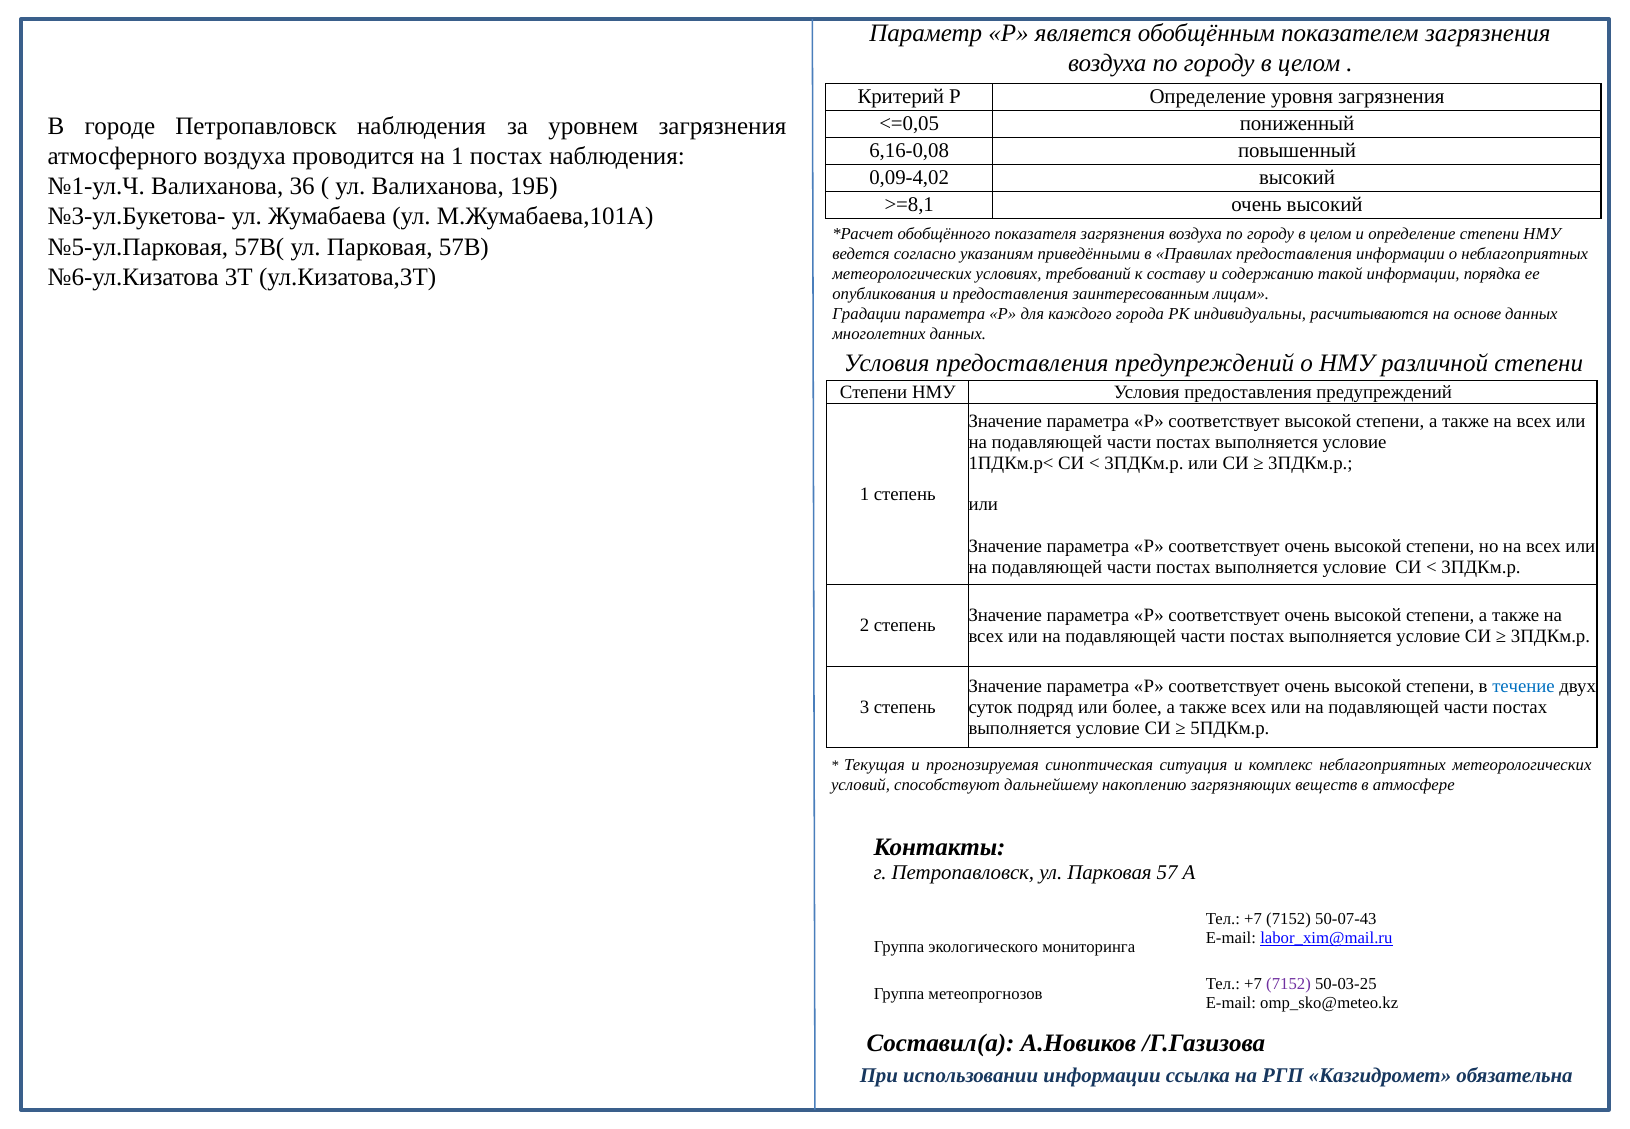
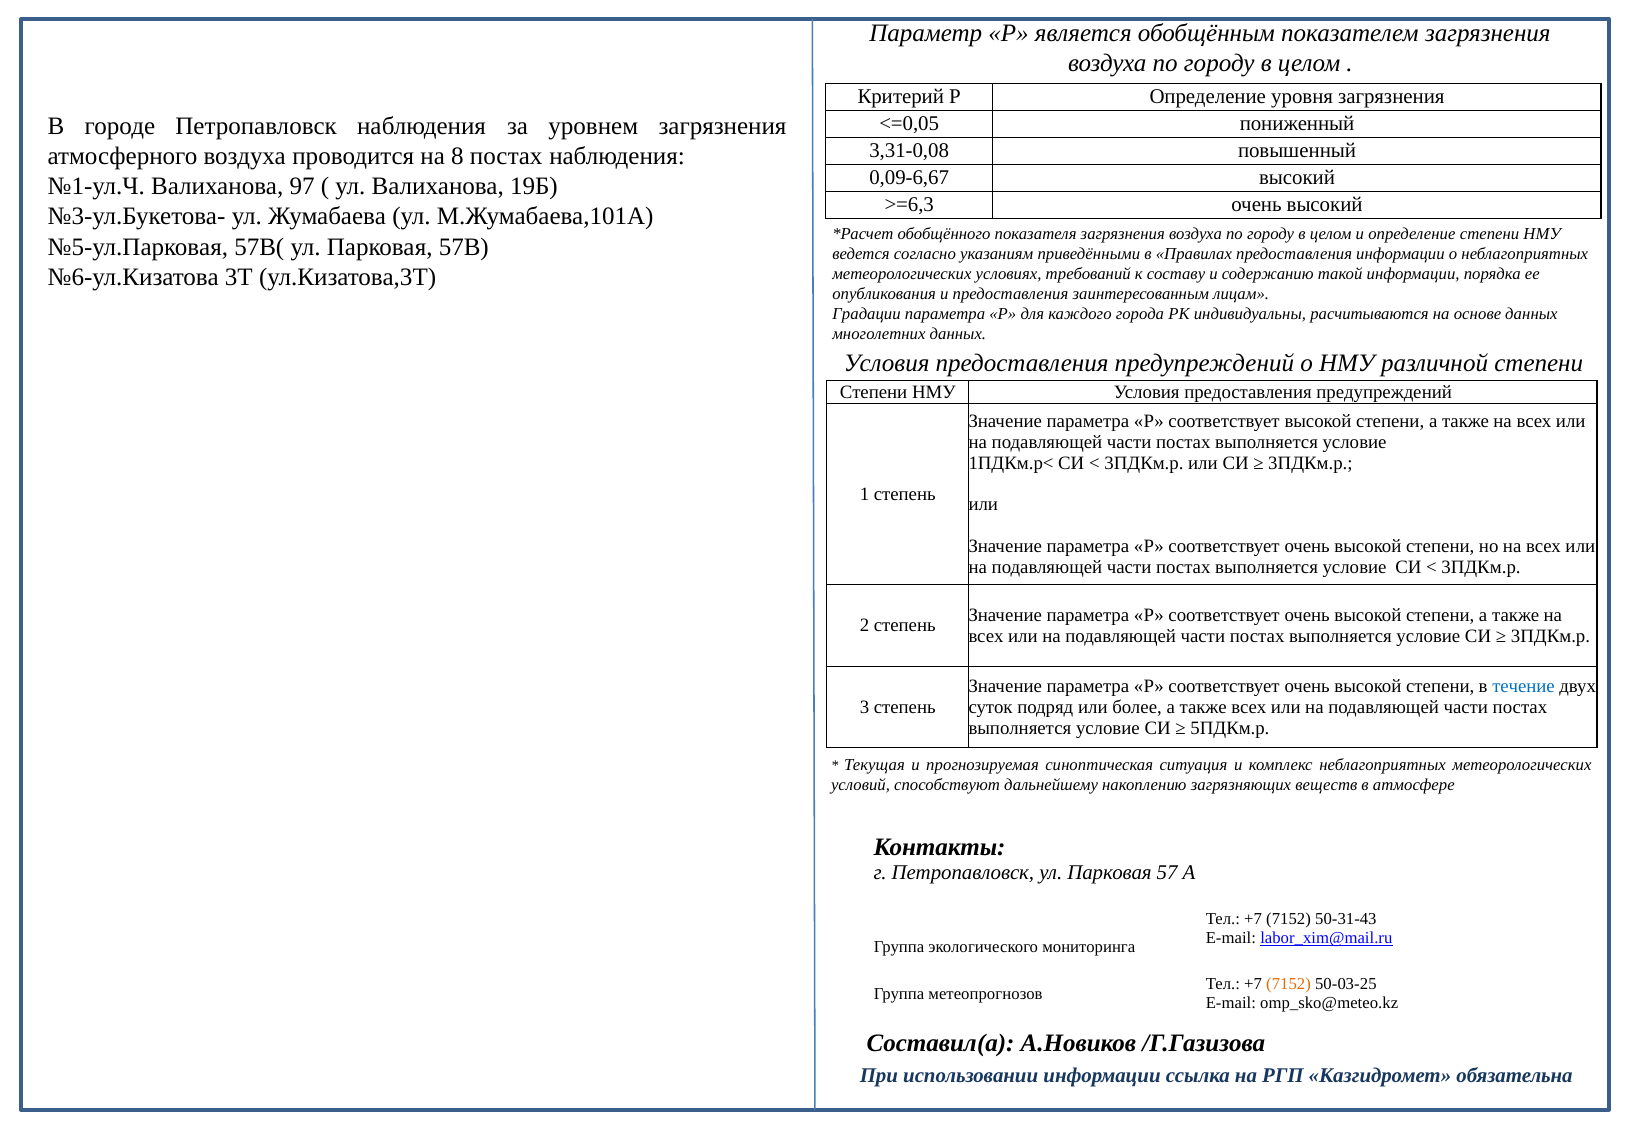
6,16-0,08: 6,16-0,08 -> 3,31-0,08
на 1: 1 -> 8
0,09-4,02: 0,09-4,02 -> 0,09-6,67
36: 36 -> 97
>=8,1: >=8,1 -> >=6,3
50-07-43: 50-07-43 -> 50-31-43
7152 at (1289, 984) colour: purple -> orange
